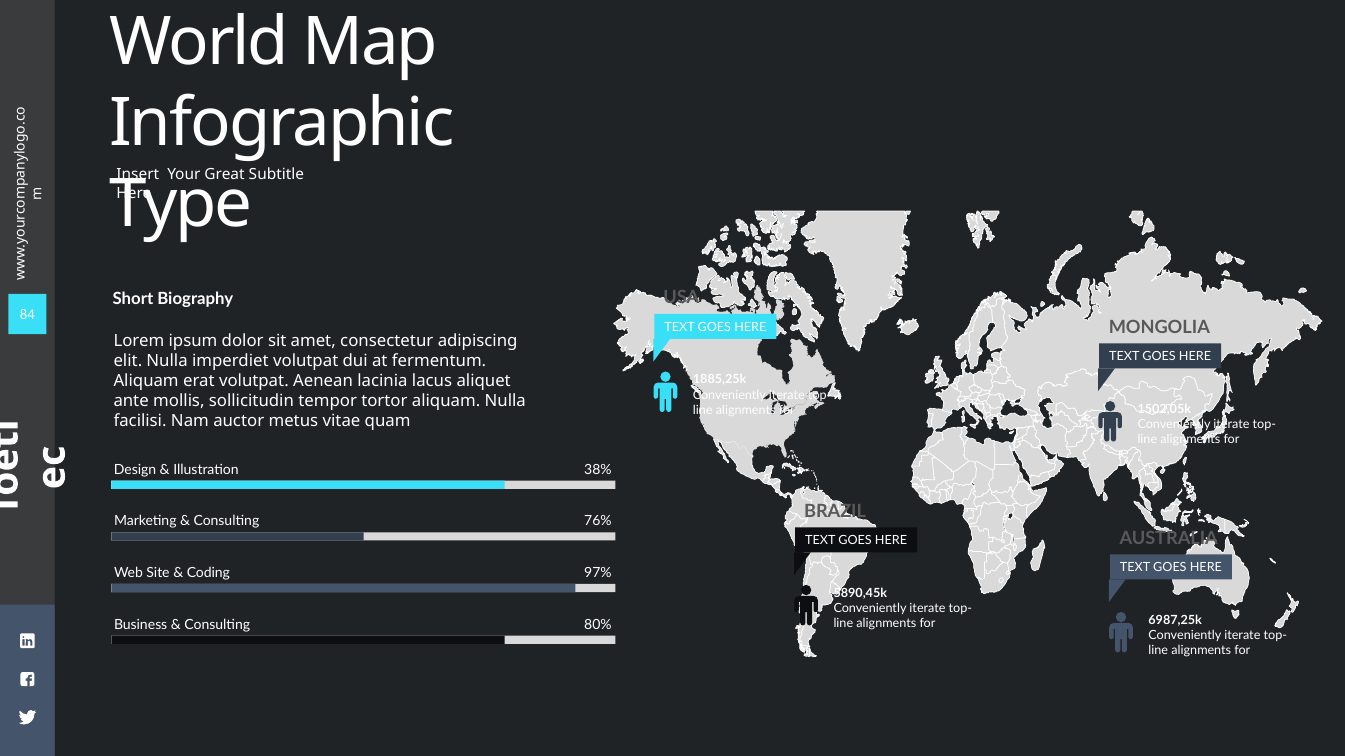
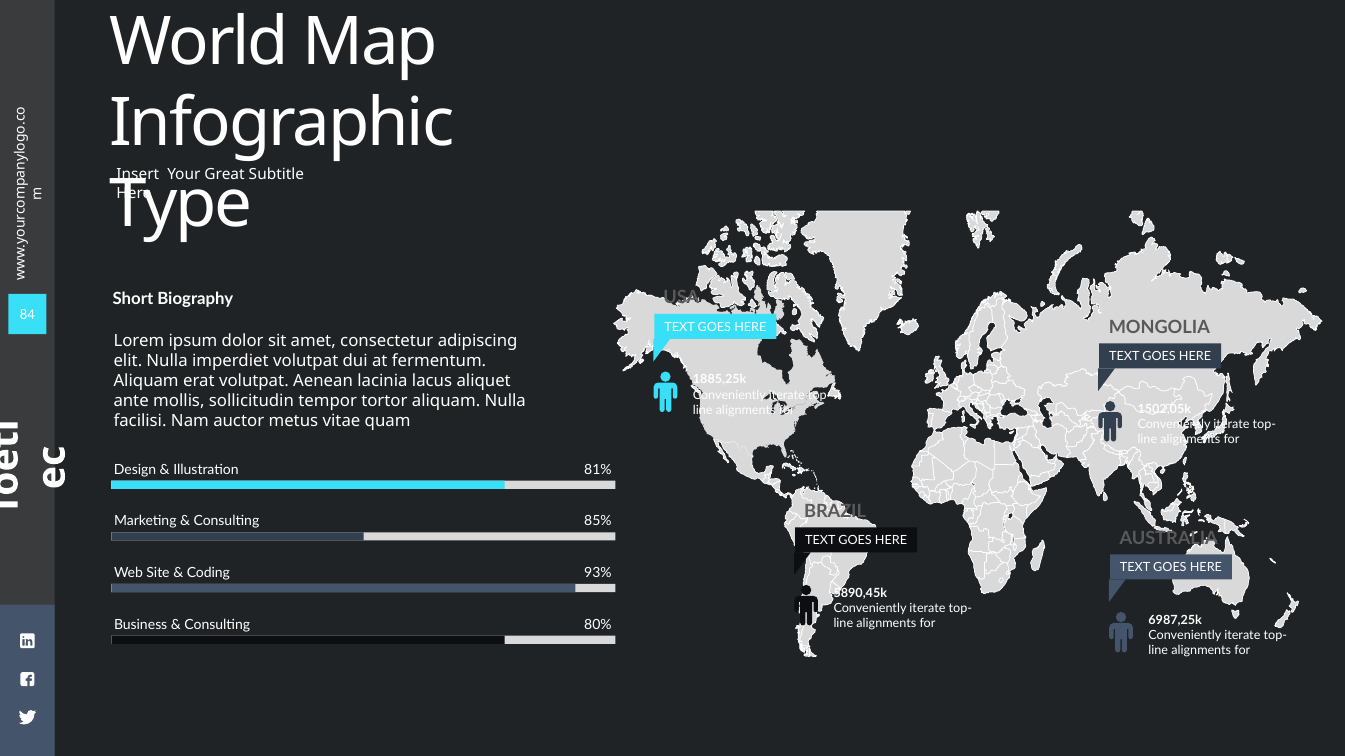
38%: 38% -> 81%
76%: 76% -> 85%
97%: 97% -> 93%
